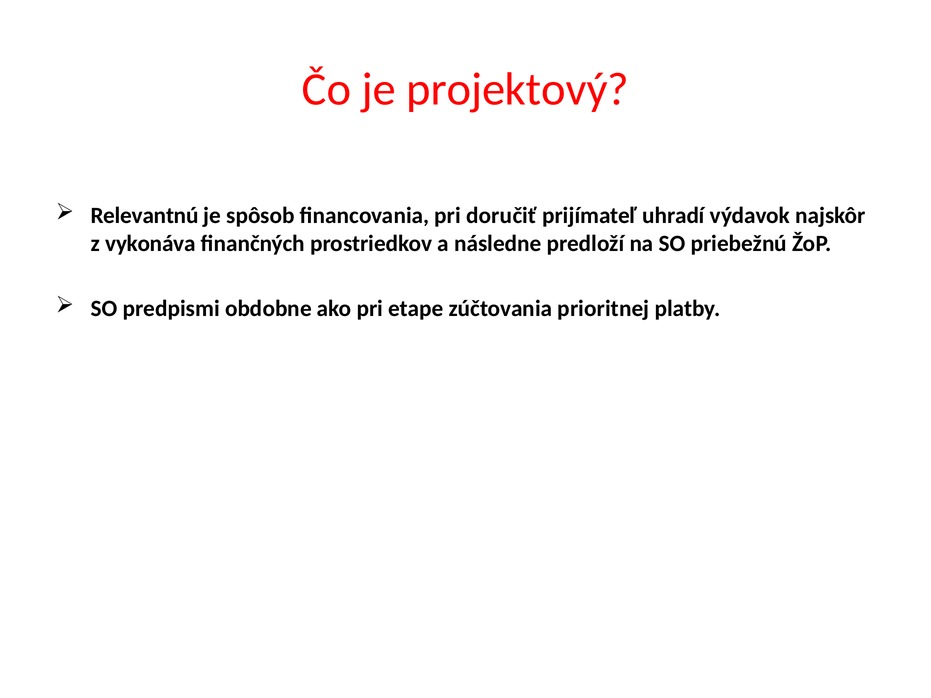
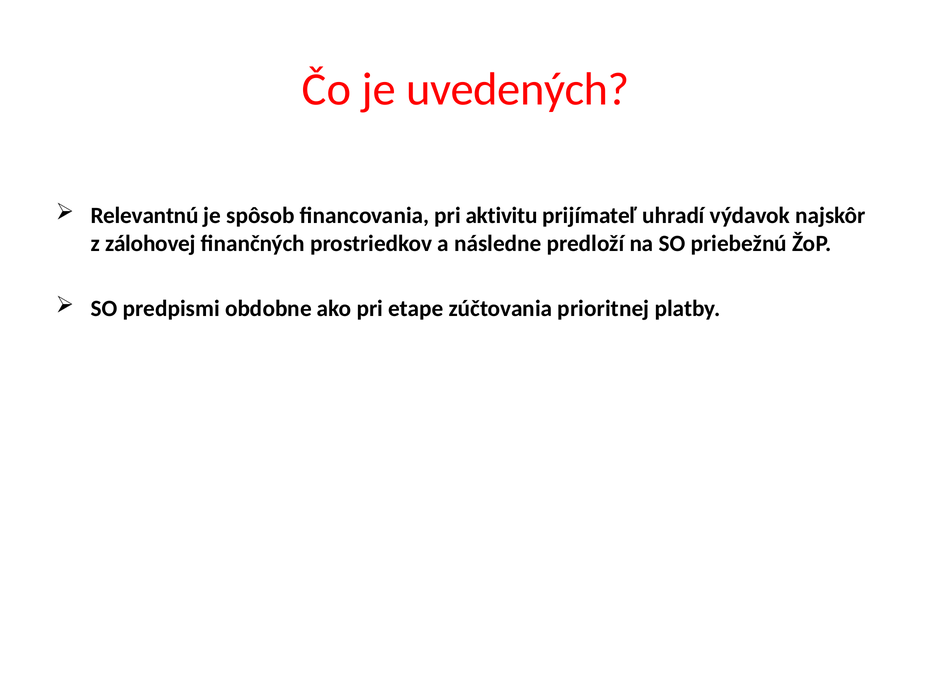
projektový: projektový -> uvedených
doručiť: doručiť -> aktivitu
vykonáva: vykonáva -> zálohovej
